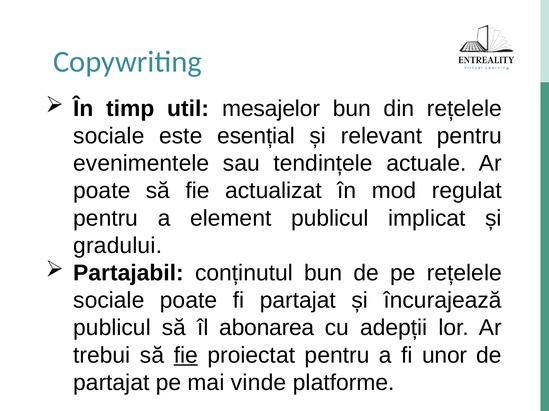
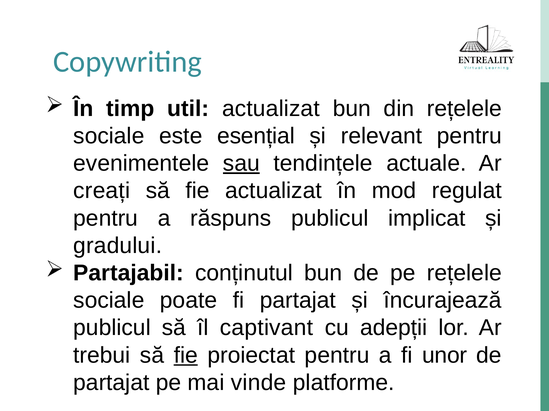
util mesajelor: mesajelor -> actualizat
sau underline: none -> present
poate at (102, 191): poate -> creați
element: element -> răspuns
abonarea: abonarea -> captivant
